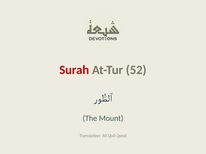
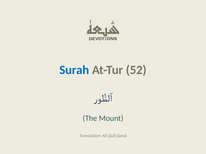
Surah colour: red -> blue
